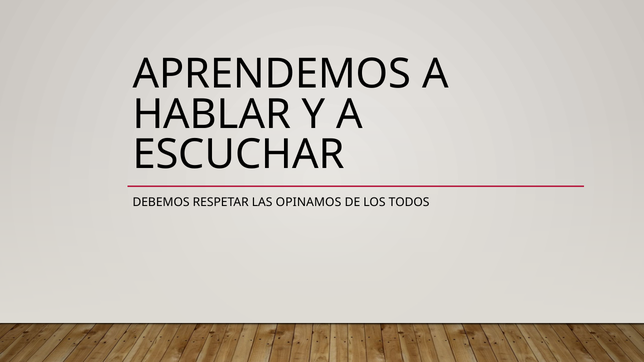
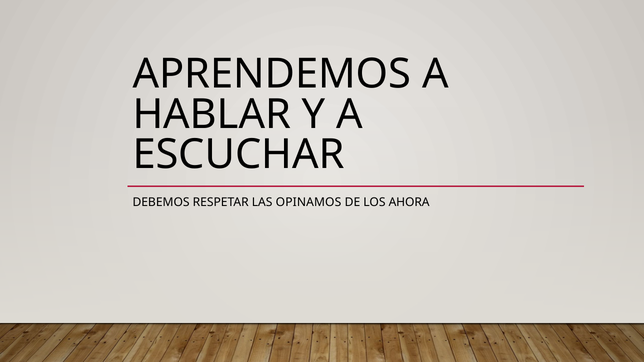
TODOS: TODOS -> AHORA
